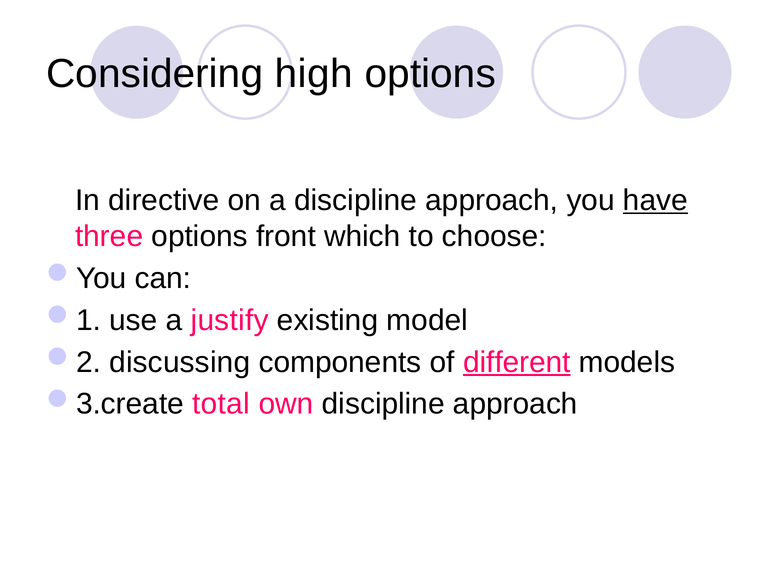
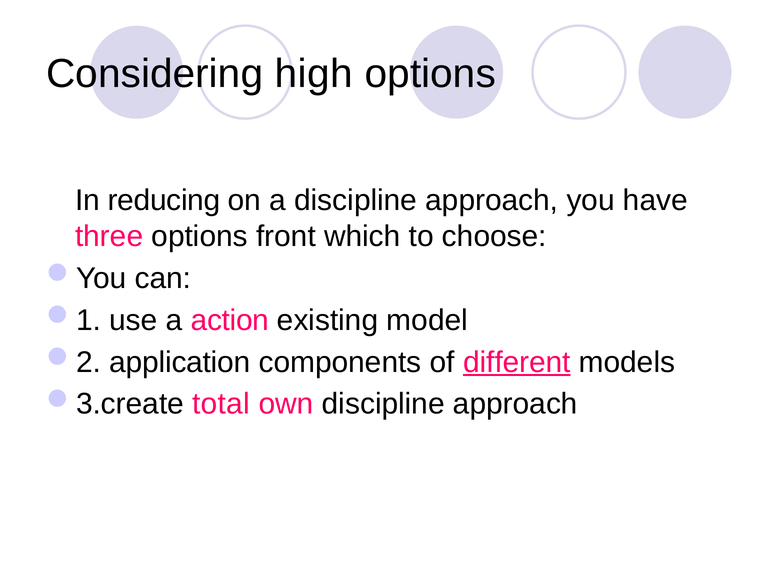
directive: directive -> reducing
have underline: present -> none
justify: justify -> action
discussing: discussing -> application
